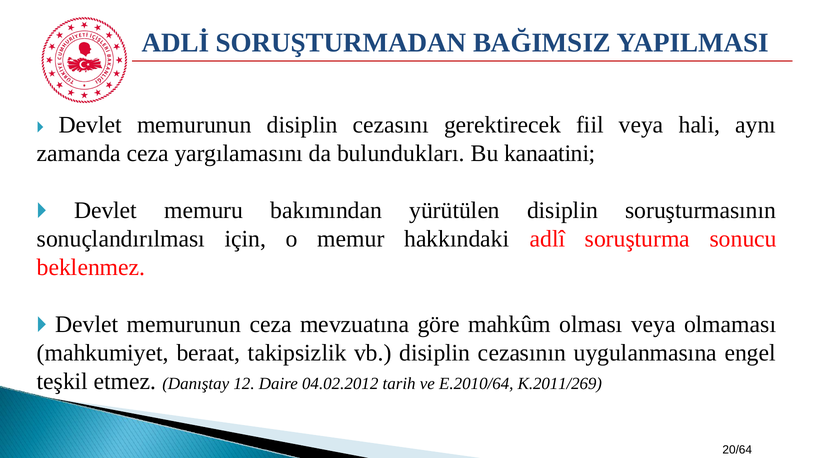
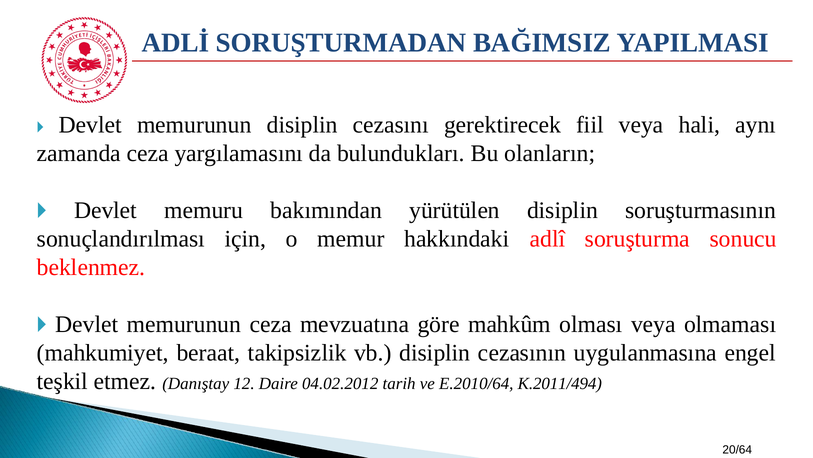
kanaatini: kanaatini -> olanların
K.2011/269: K.2011/269 -> K.2011/494
